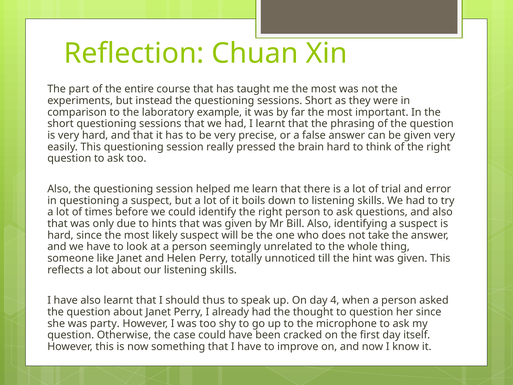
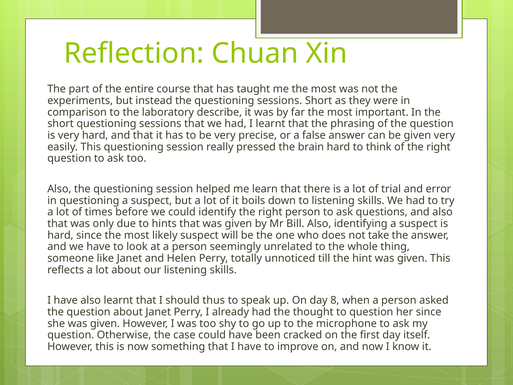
example: example -> describe
4: 4 -> 8
she was party: party -> given
